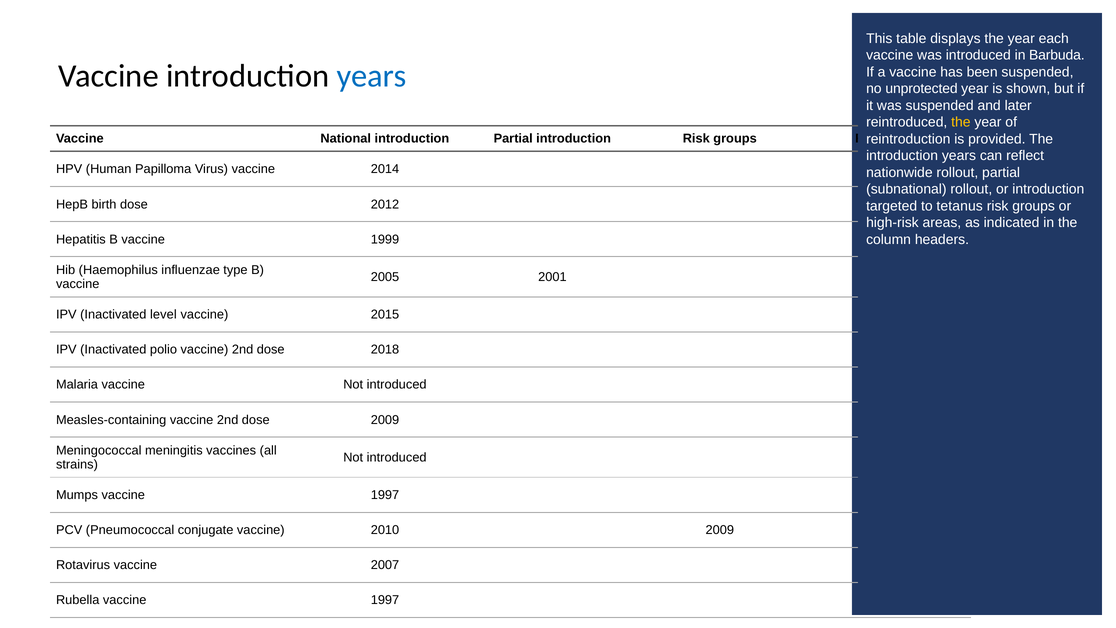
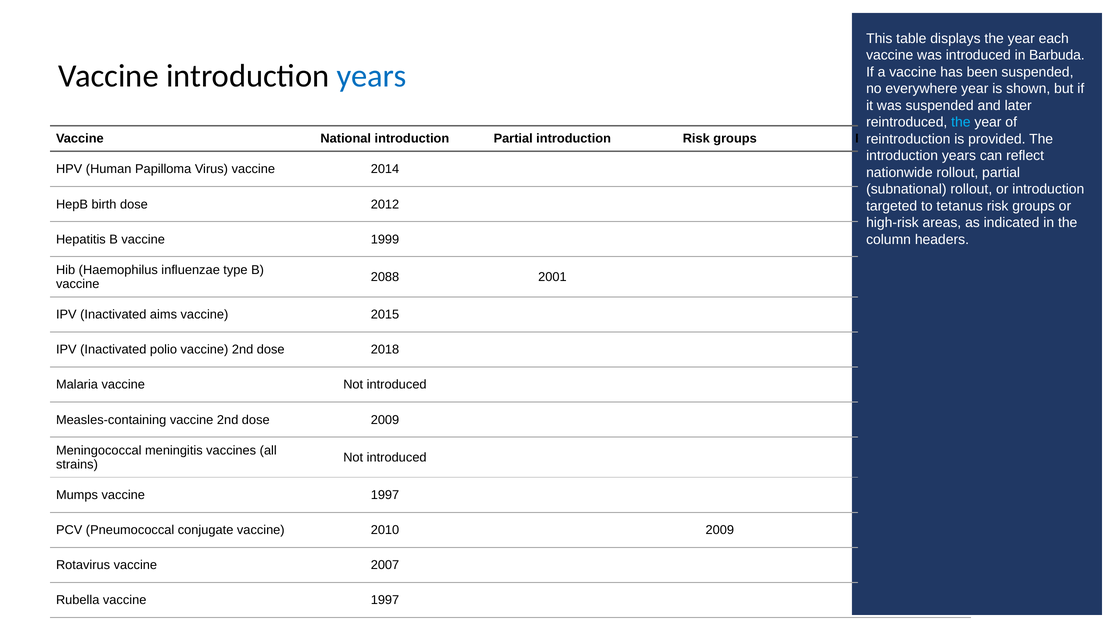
unprotected: unprotected -> everywhere
the at (961, 122) colour: yellow -> light blue
2005: 2005 -> 2088
level: level -> aims
